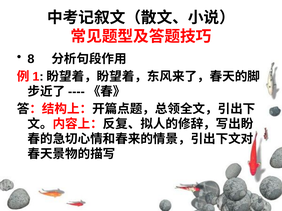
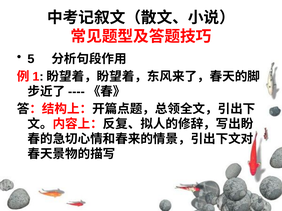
8: 8 -> 5
